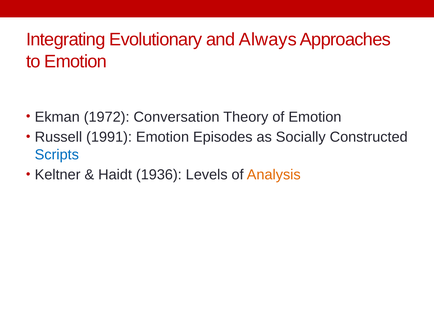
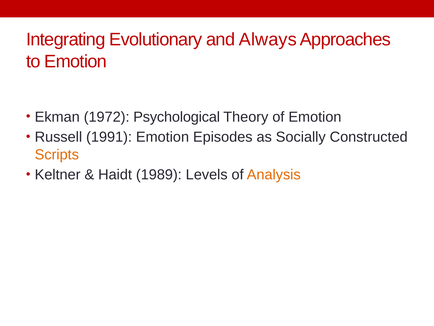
Conversation: Conversation -> Psychological
Scripts colour: blue -> orange
1936: 1936 -> 1989
